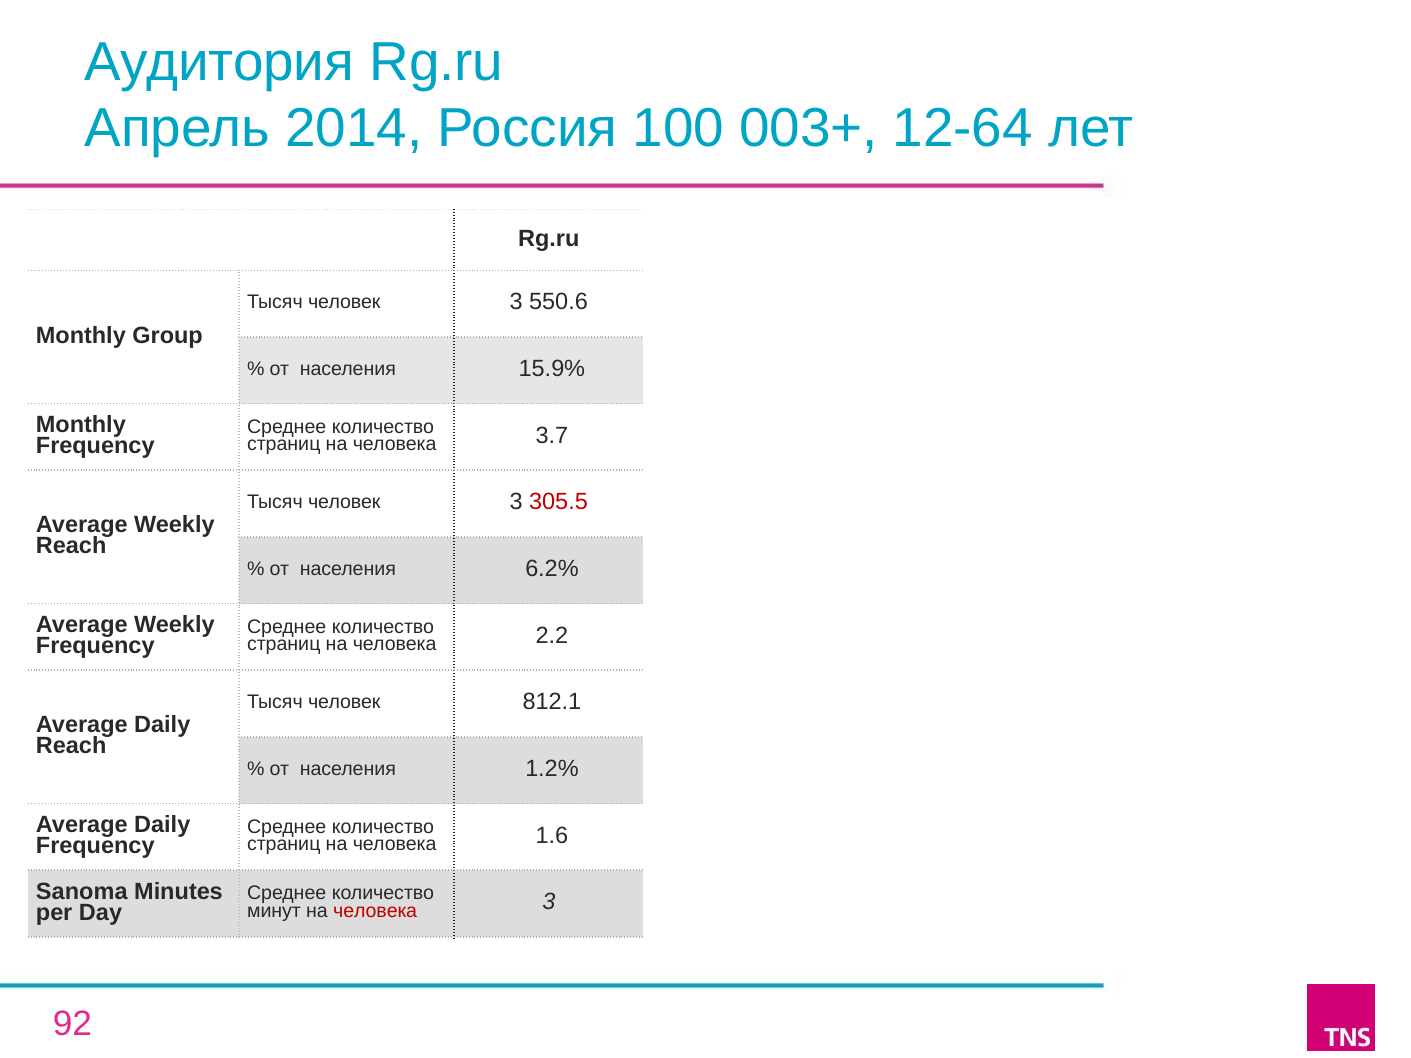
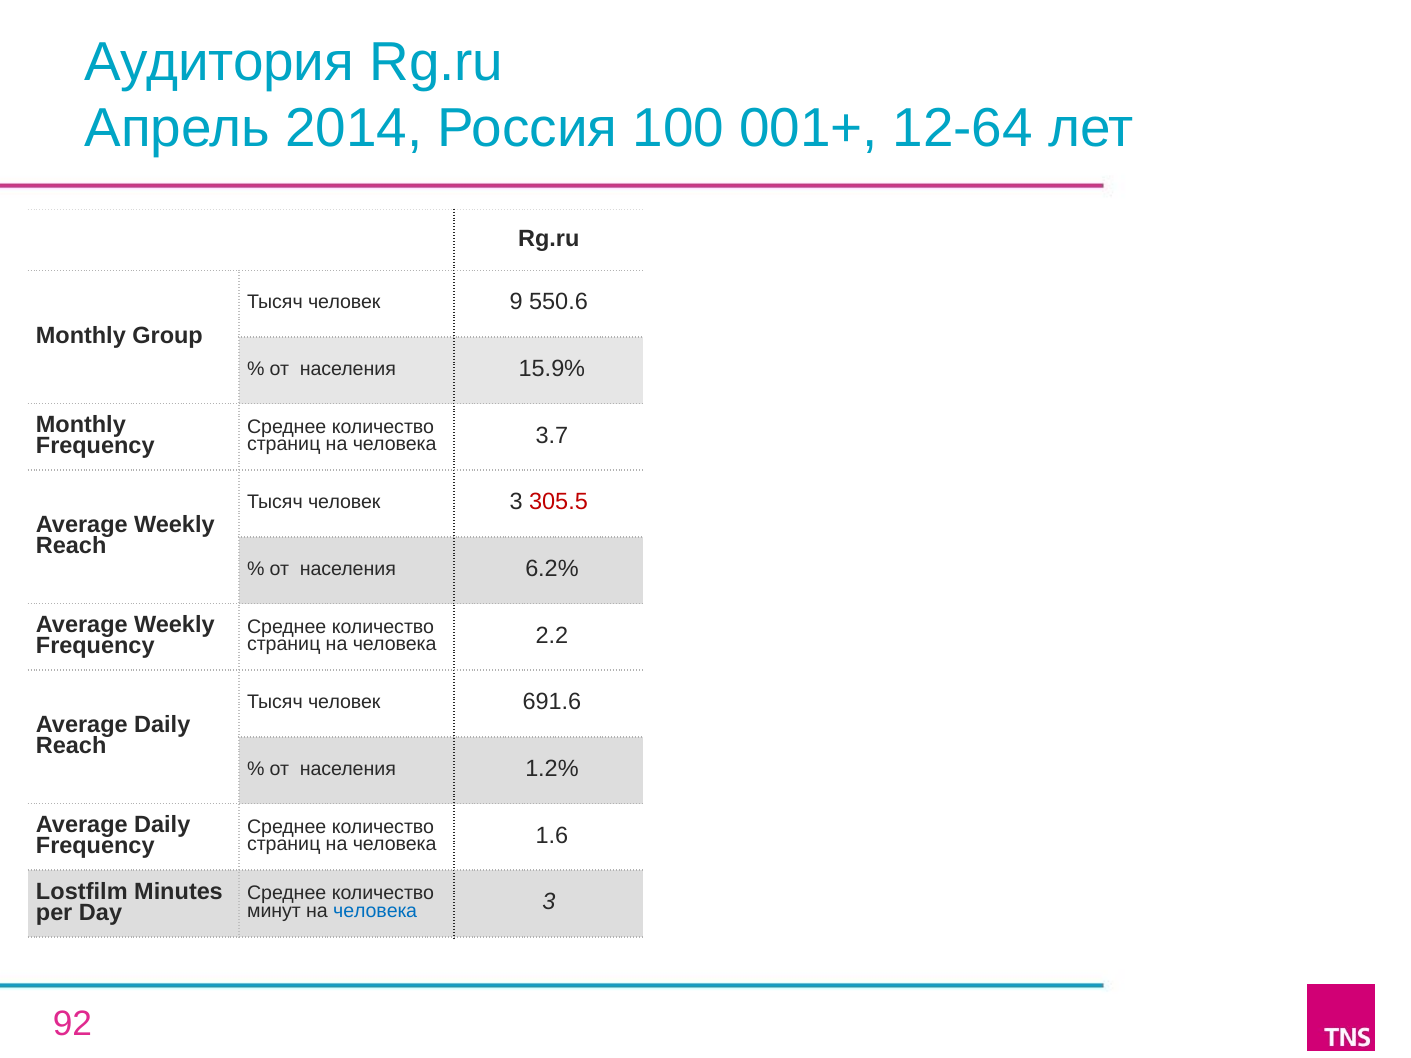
003+: 003+ -> 001+
3 at (516, 302): 3 -> 9
812.1: 812.1 -> 691.6
Sanoma: Sanoma -> Lostfilm
человека at (375, 911) colour: red -> blue
